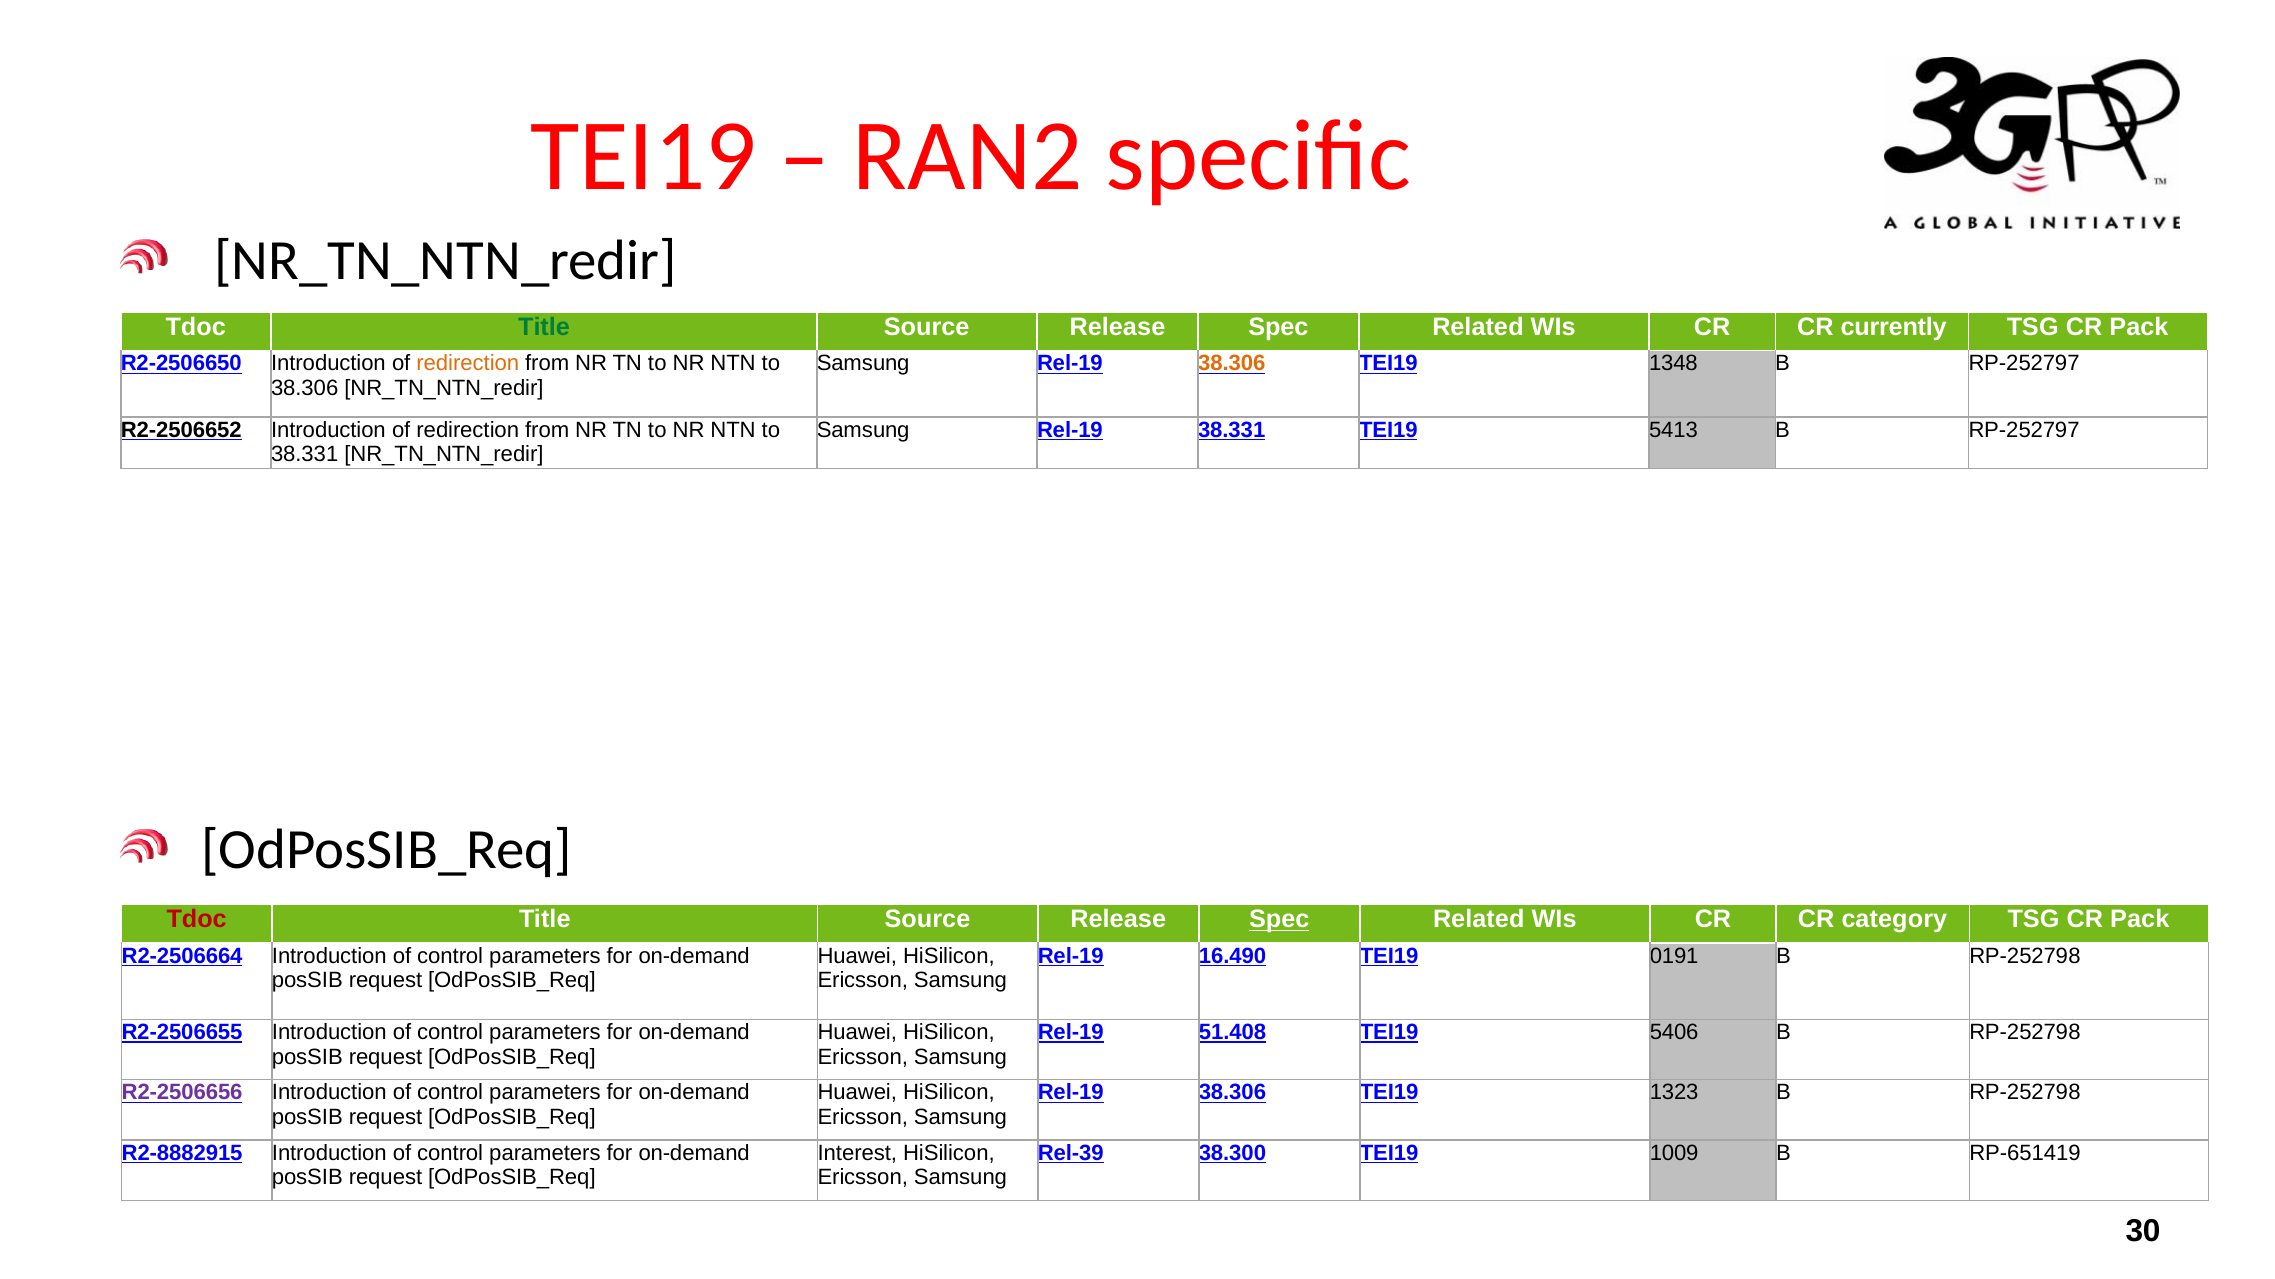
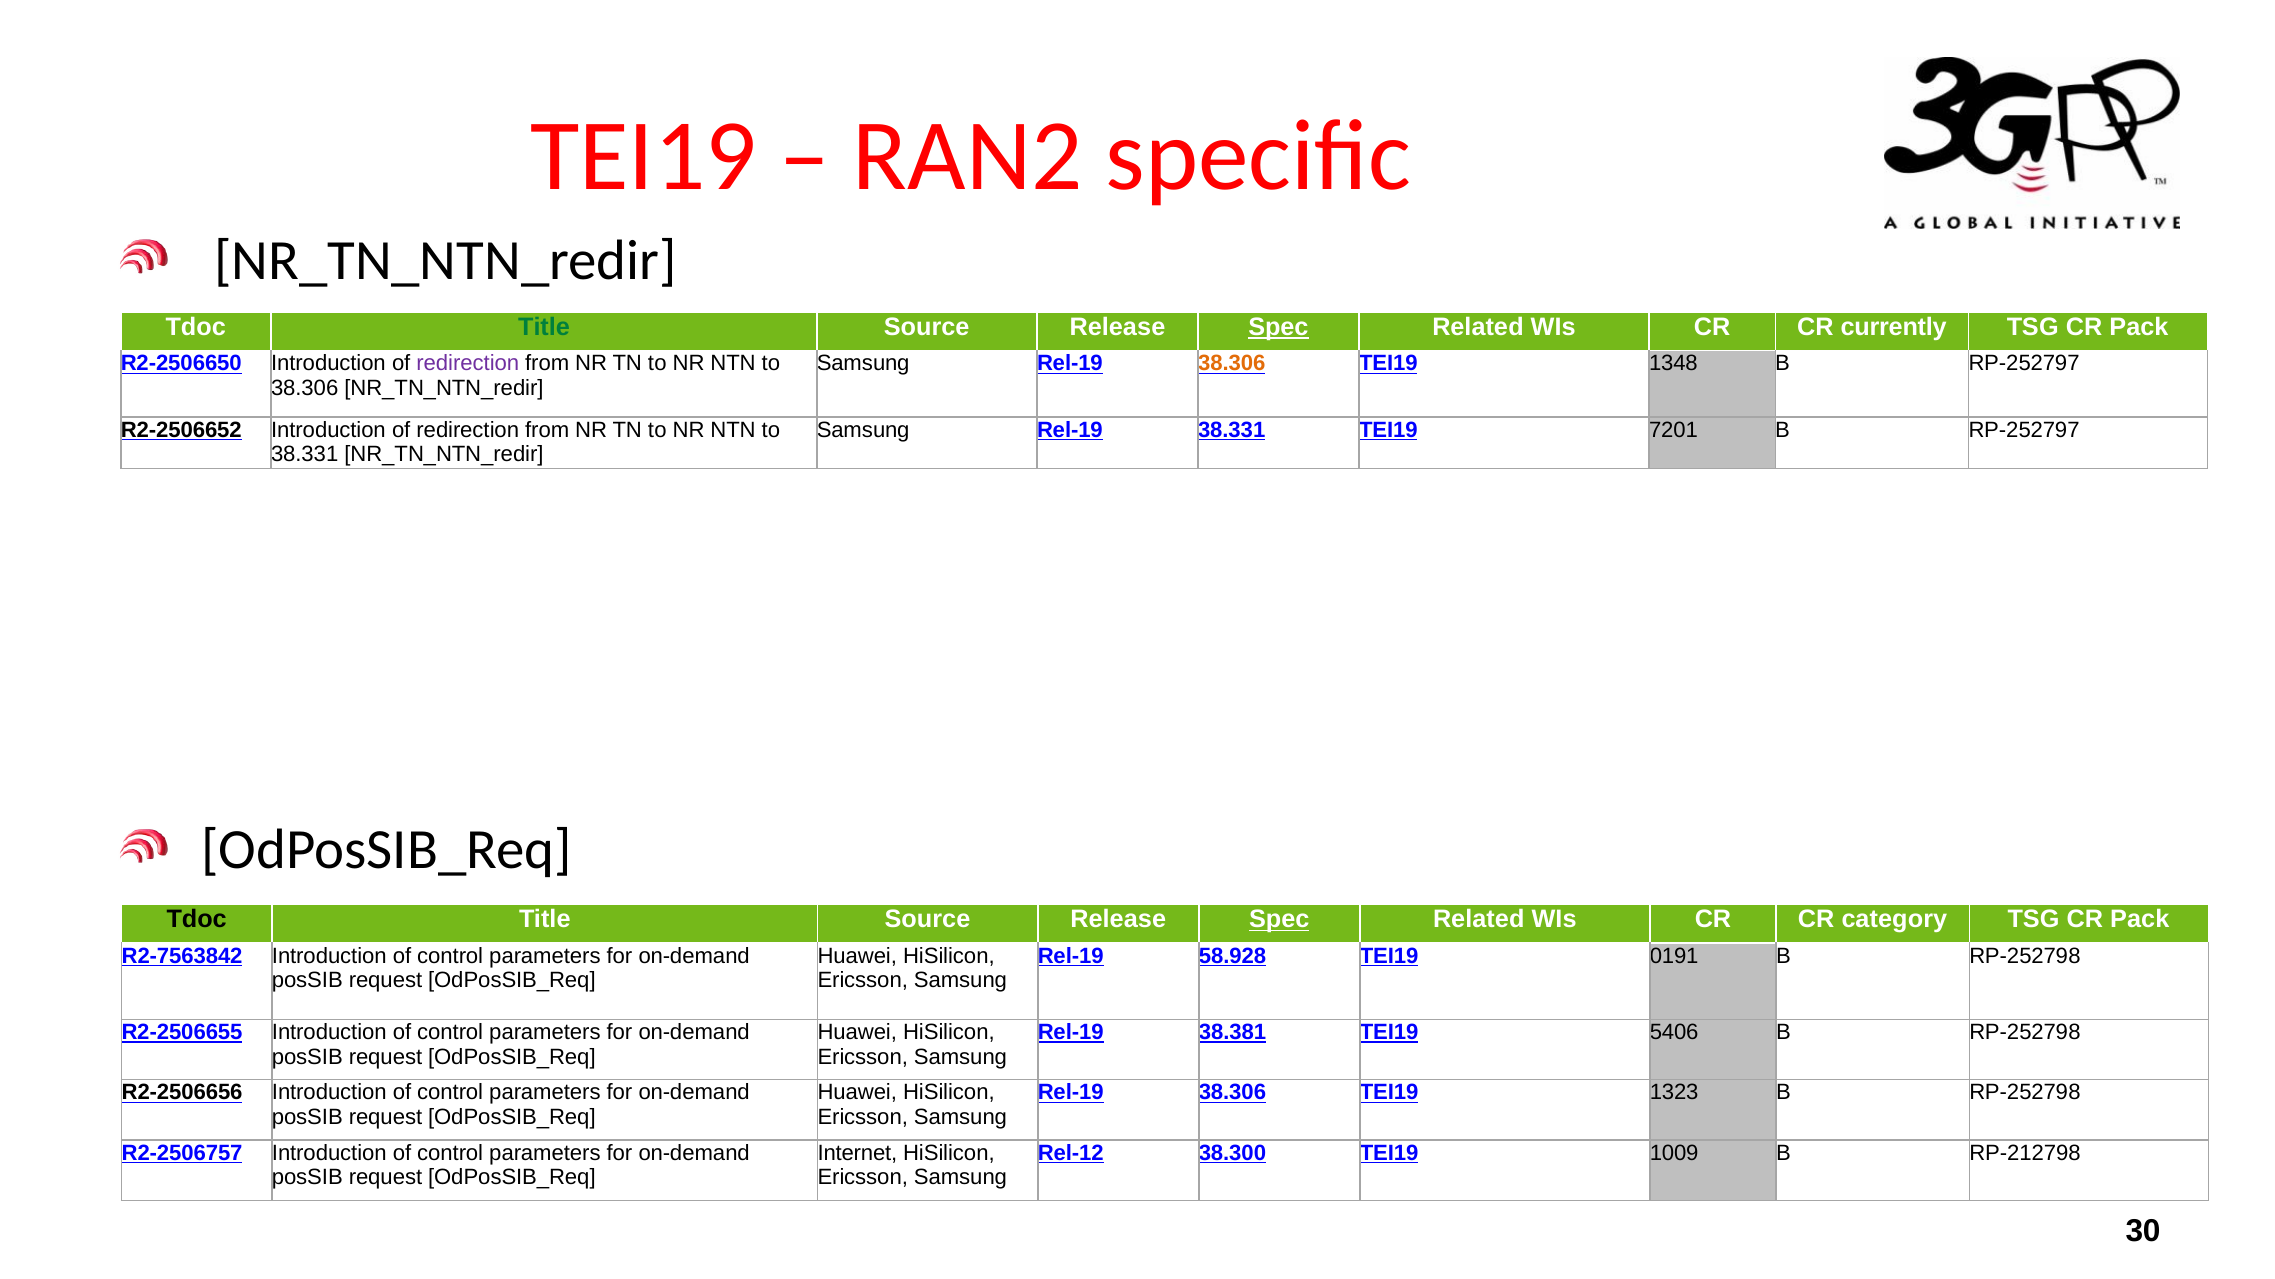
Spec at (1278, 327) underline: none -> present
redirection at (468, 364) colour: orange -> purple
5413: 5413 -> 7201
Tdoc at (197, 920) colour: red -> black
R2-2506664: R2-2506664 -> R2-7563842
16.490: 16.490 -> 58.928
51.408: 51.408 -> 38.381
R2-2506656 colour: purple -> black
R2-8882915: R2-8882915 -> R2-2506757
Interest: Interest -> Internet
Rel-39: Rel-39 -> Rel-12
RP-651419: RP-651419 -> RP-212798
